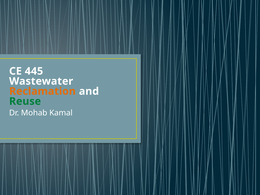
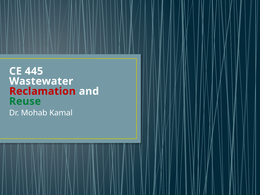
Reclamation colour: orange -> red
